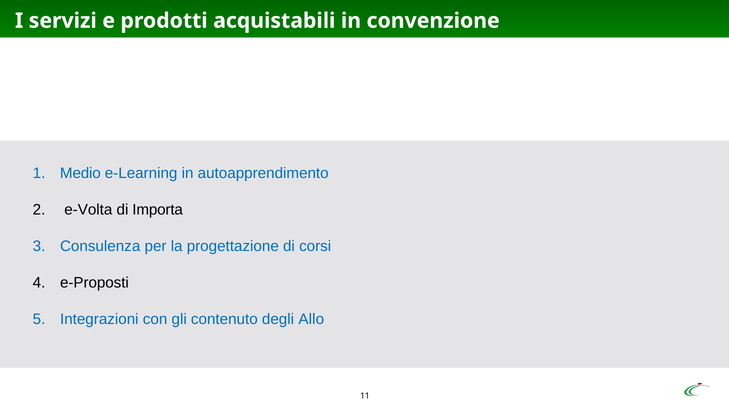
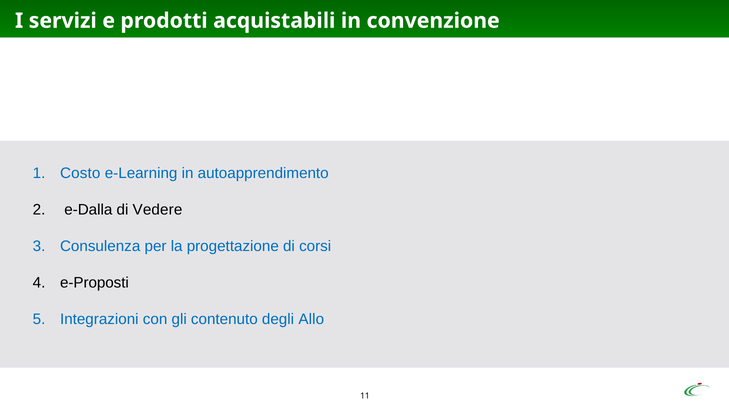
Medio: Medio -> Costo
e-Volta: e-Volta -> e-Dalla
Importa: Importa -> Vedere
